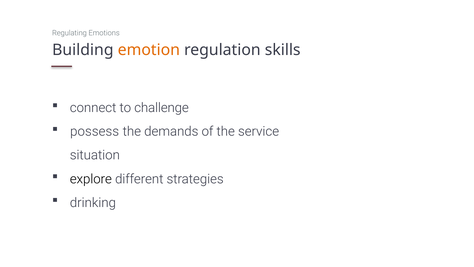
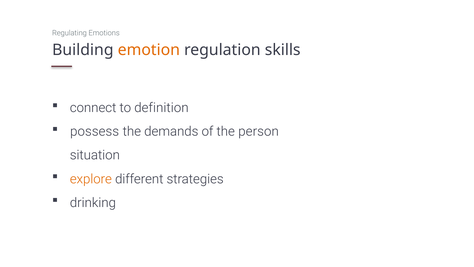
challenge: challenge -> definition
service: service -> person
explore colour: black -> orange
